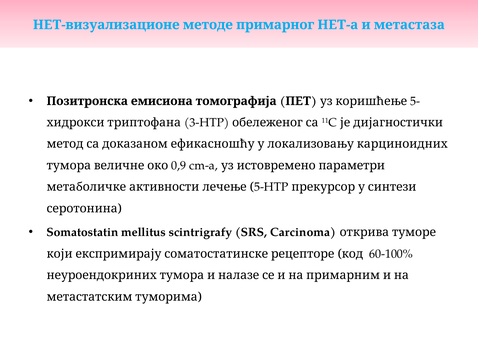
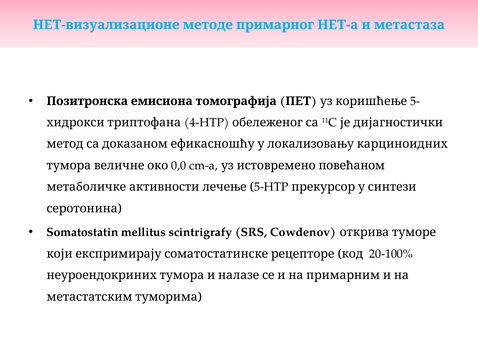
3-HTP: 3-HTP -> 4-HTP
параметри: параметри -> повећаном
0,9: 0,9 -> 0,0
Carcinoma: Carcinoma -> Cowdenov
60-100%: 60-100% -> 20-100%
